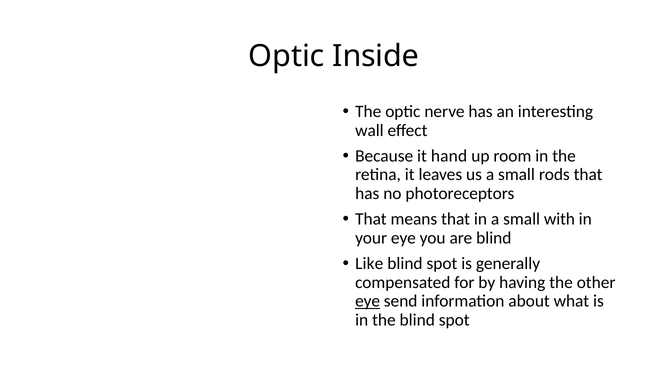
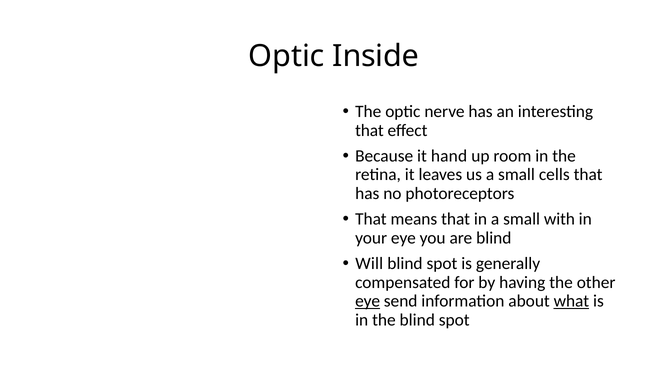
wall at (369, 130): wall -> that
rods: rods -> cells
Like: Like -> Will
what underline: none -> present
